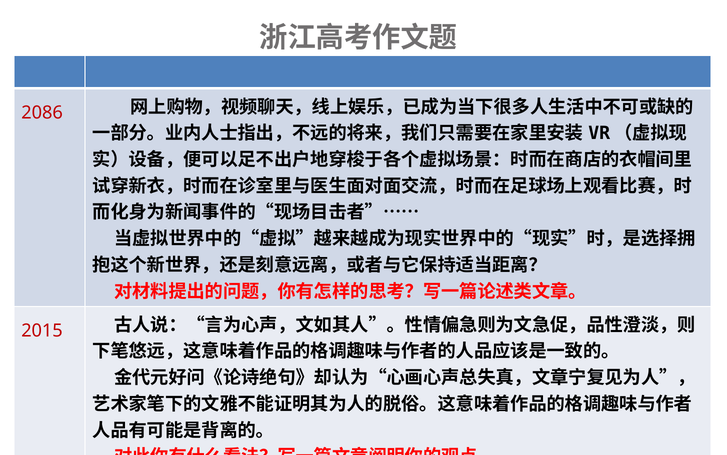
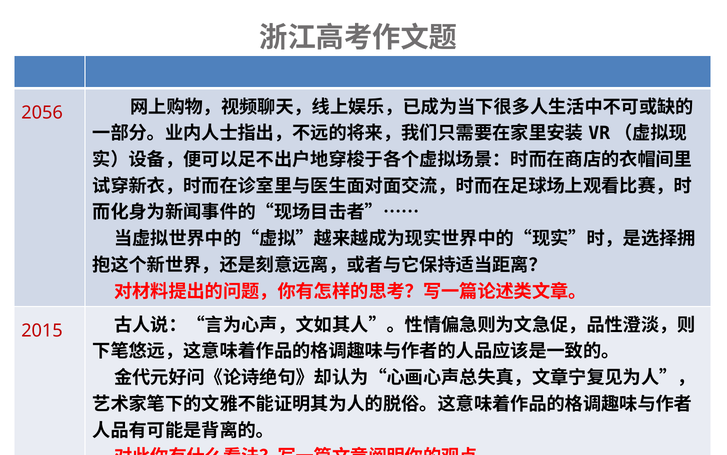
2086: 2086 -> 2056
